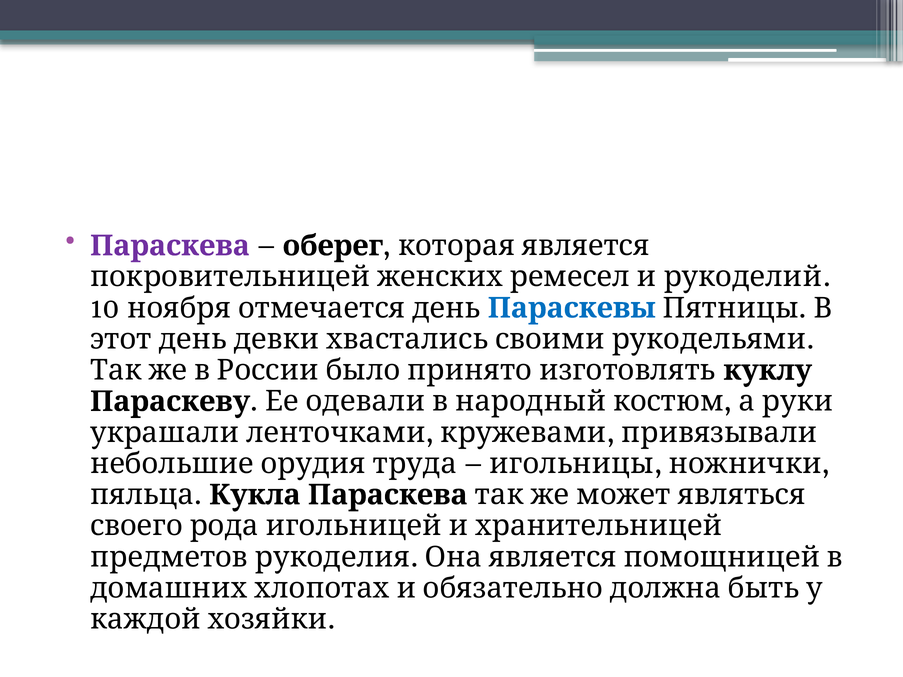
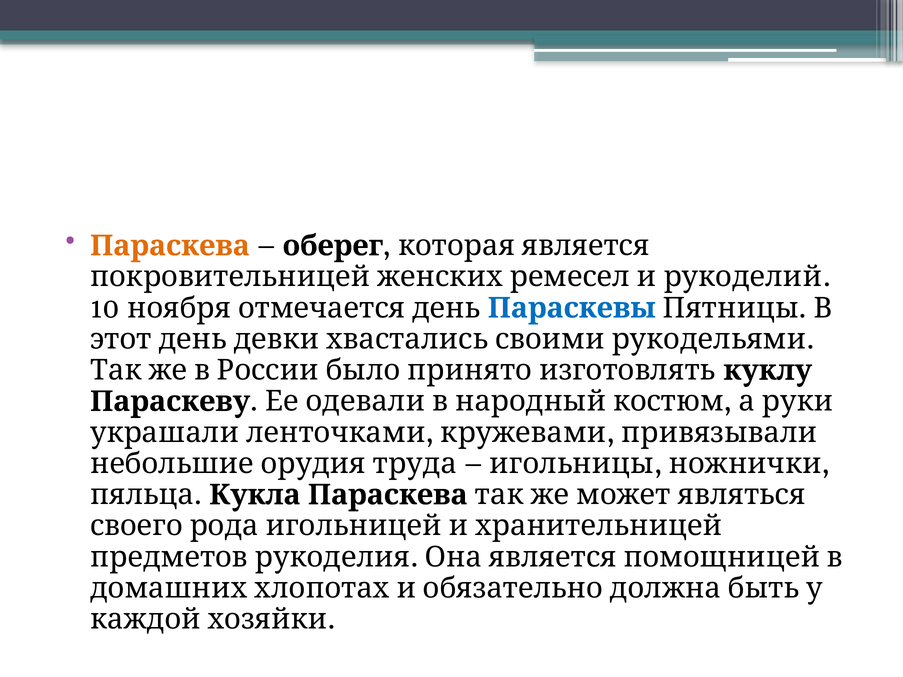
Параскева colour: purple -> orange
